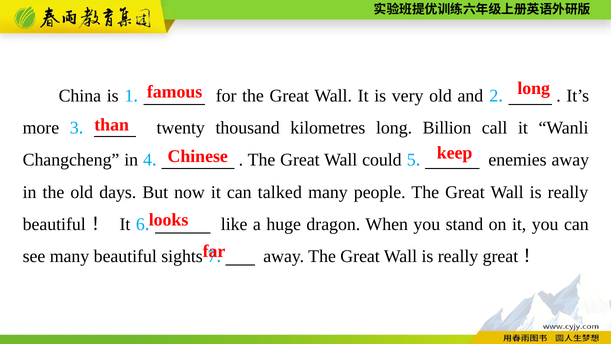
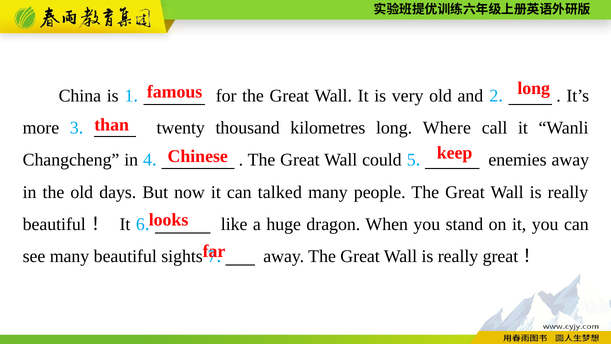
Billion: Billion -> Where
